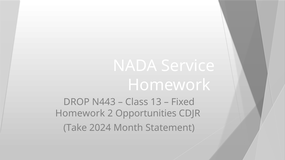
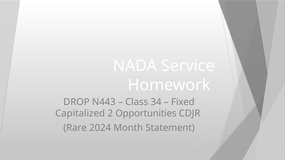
13: 13 -> 34
Homework at (80, 114): Homework -> Capitalized
Take: Take -> Rare
